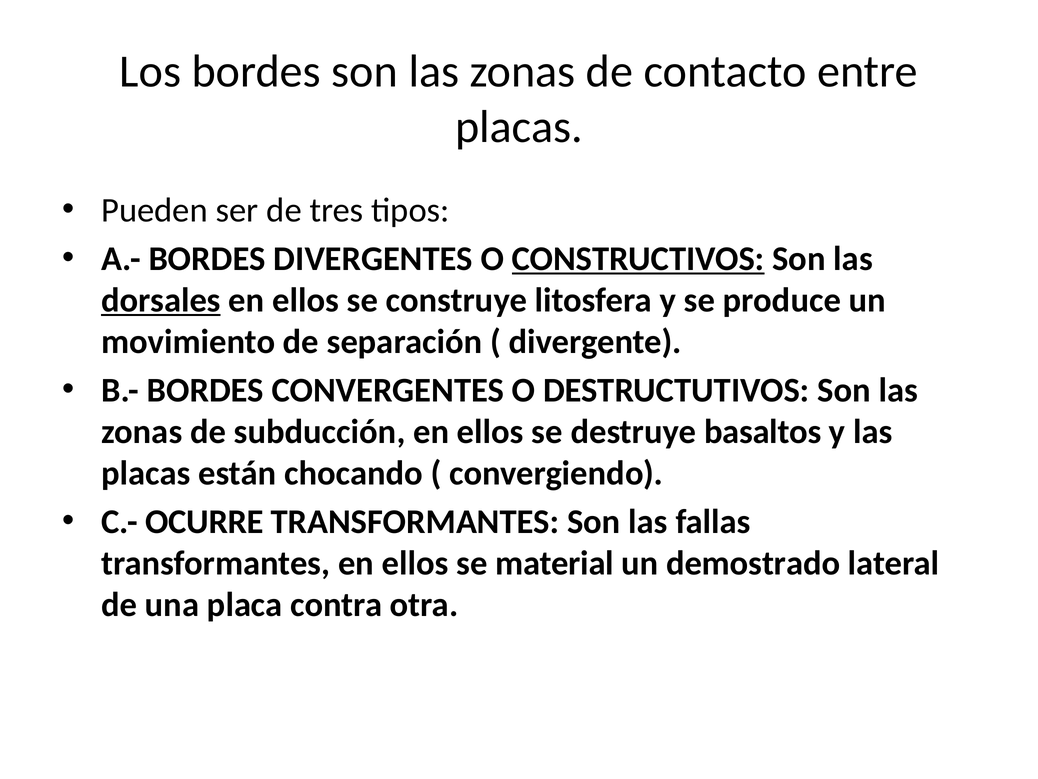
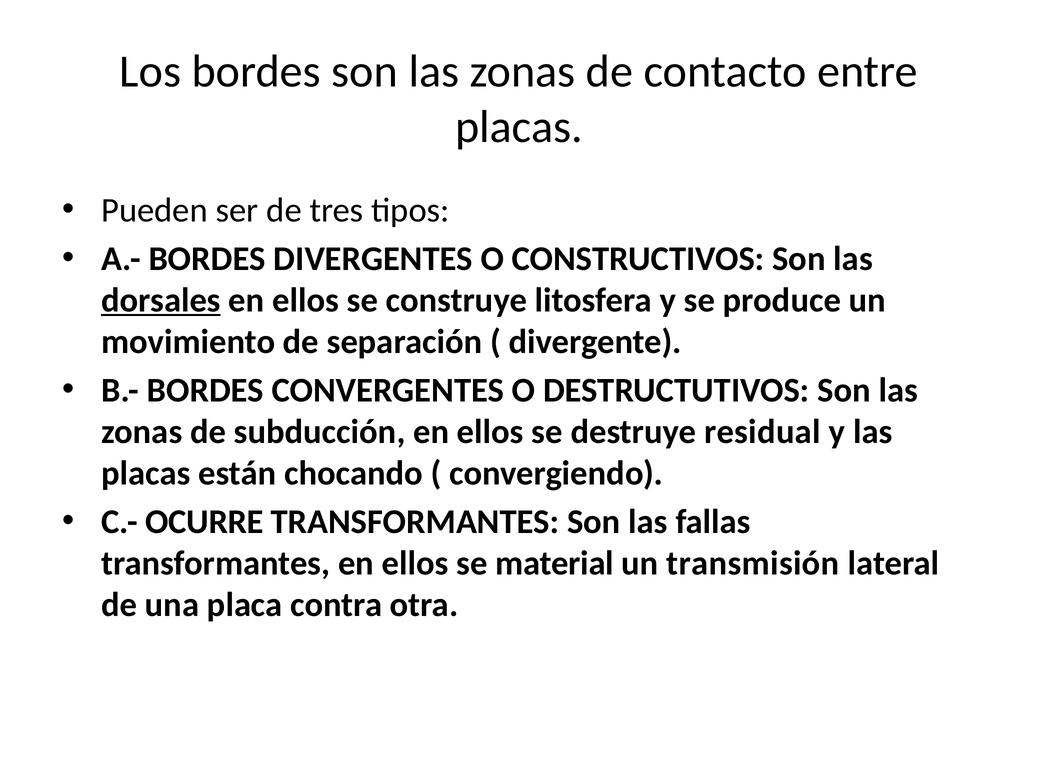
CONSTRUCTIVOS underline: present -> none
basaltos: basaltos -> residual
demostrado: demostrado -> transmisión
